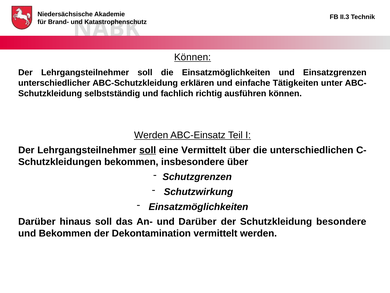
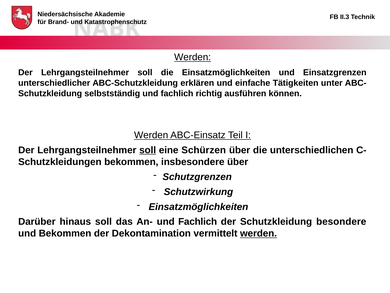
Können at (193, 57): Können -> Werden
eine Vermittelt: Vermittelt -> Schürzen
An- und Darüber: Darüber -> Fachlich
werden at (259, 233) underline: none -> present
